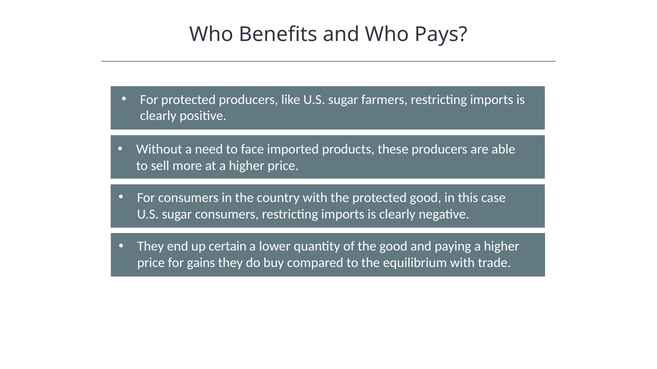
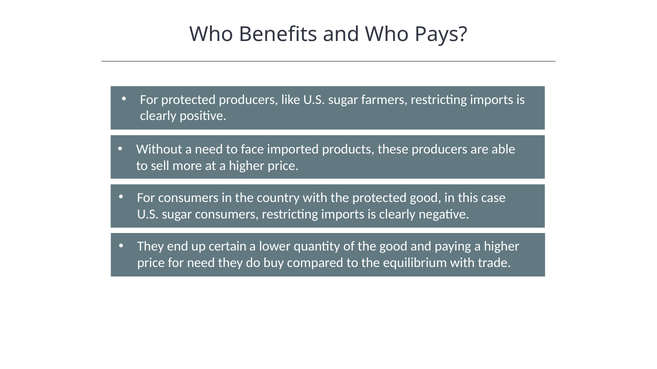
for gains: gains -> need
